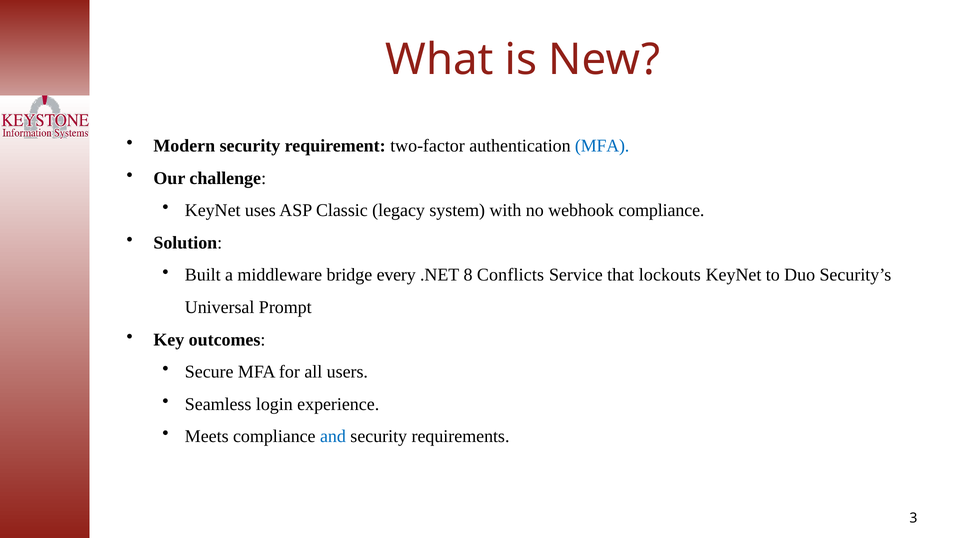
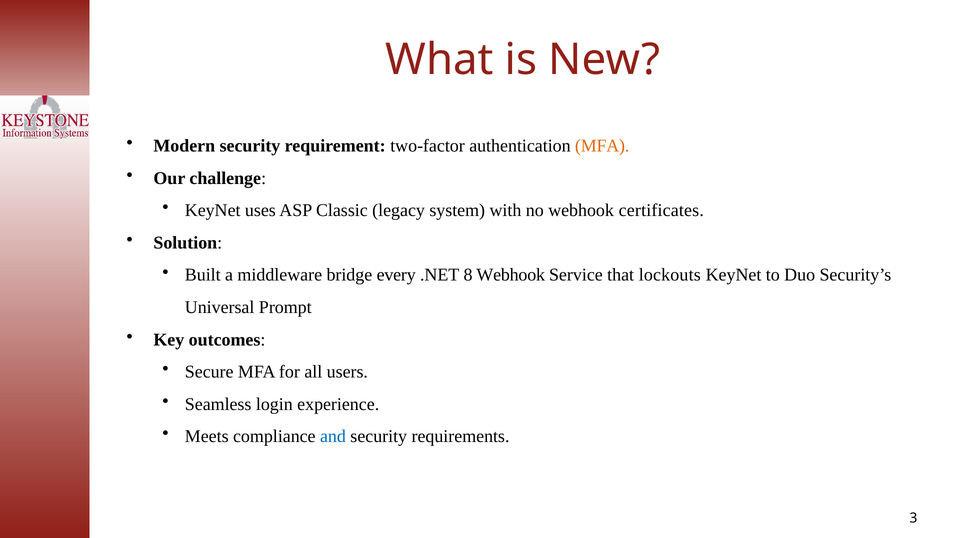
MFA at (602, 146) colour: blue -> orange
webhook compliance: compliance -> certificates
8 Conflicts: Conflicts -> Webhook
